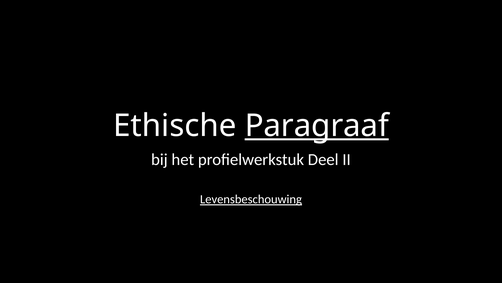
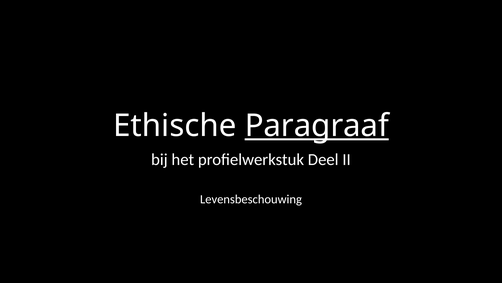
Levensbeschouwing underline: present -> none
